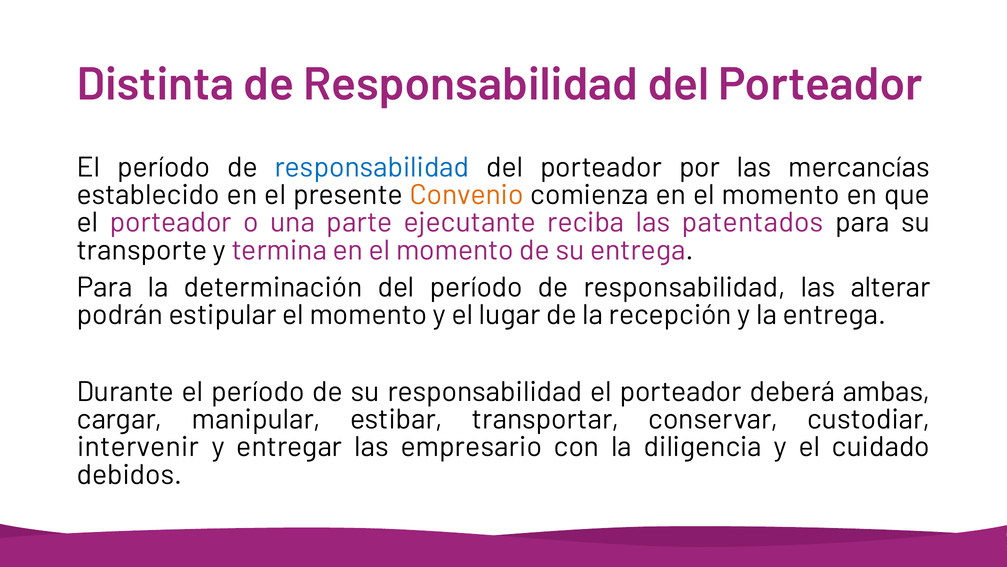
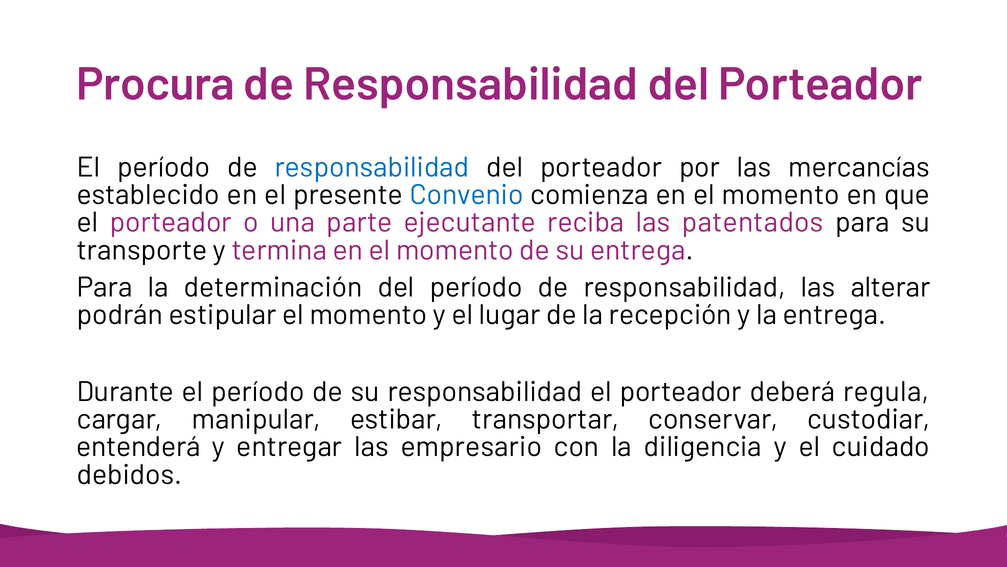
Distinta: Distinta -> Procura
Convenio colour: orange -> blue
ambas: ambas -> regula
intervenir: intervenir -> entenderá
